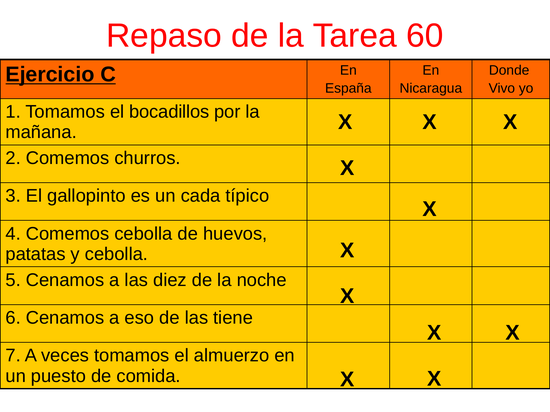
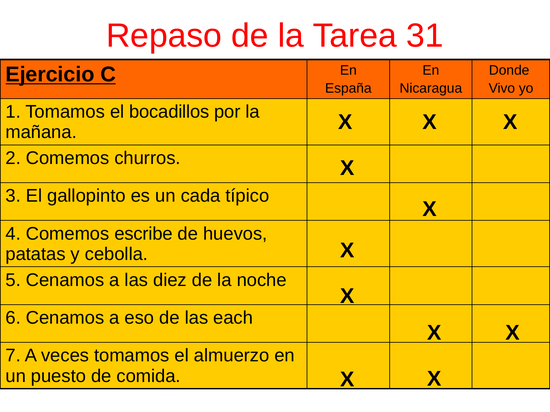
60: 60 -> 31
Comemos cebolla: cebolla -> escribe
tiene: tiene -> each
